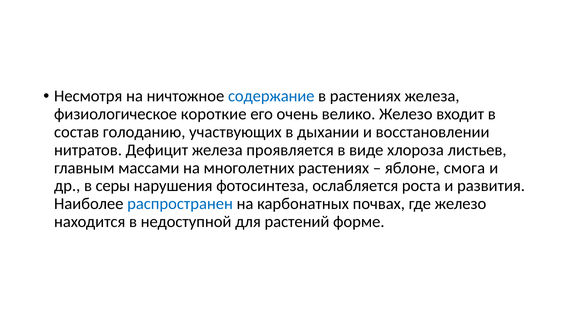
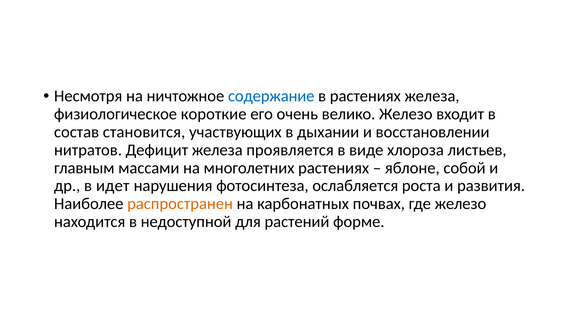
голоданию: голоданию -> становится
смога: смога -> собой
серы: серы -> идет
распространен colour: blue -> orange
